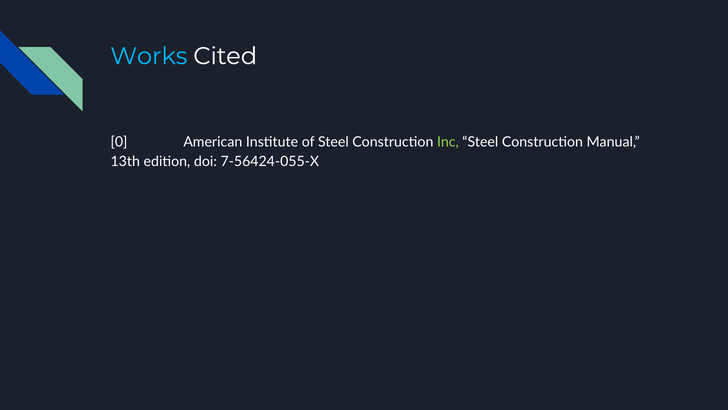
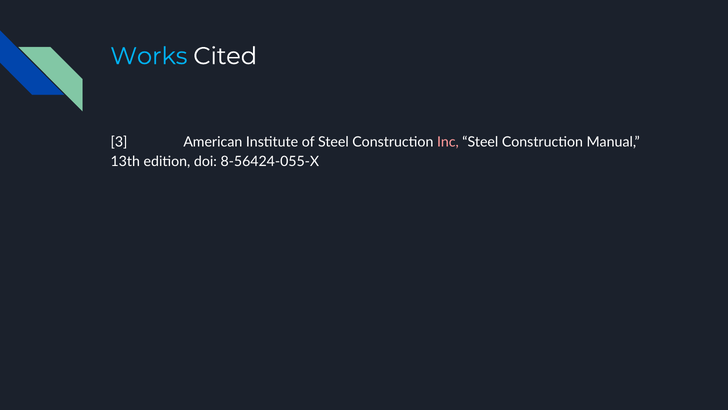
0: 0 -> 3
Inc colour: light green -> pink
7-56424-055-X: 7-56424-055-X -> 8-56424-055-X
